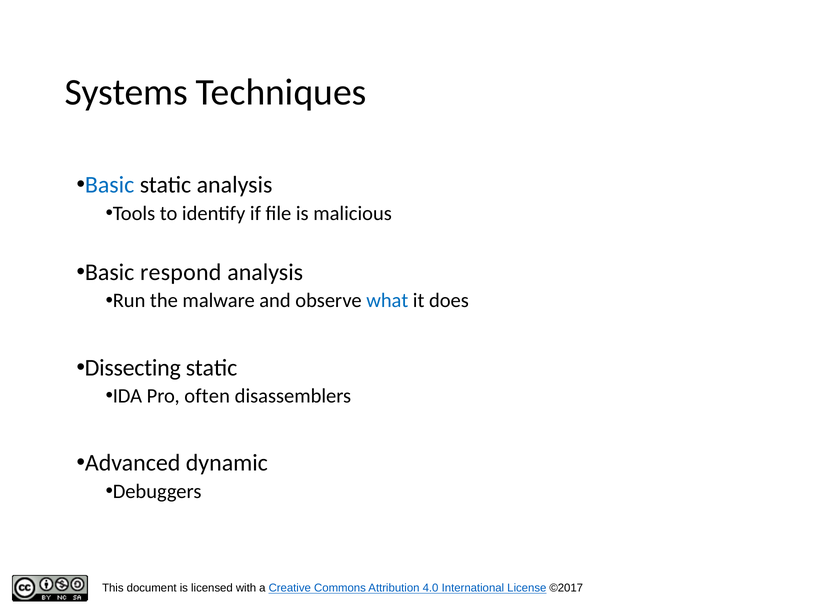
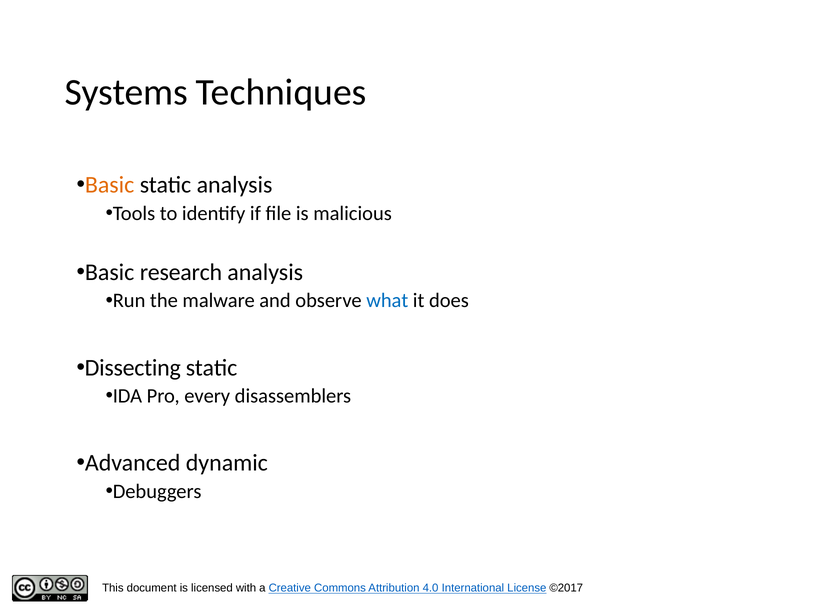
Basic at (110, 185) colour: blue -> orange
respond: respond -> research
often: often -> every
